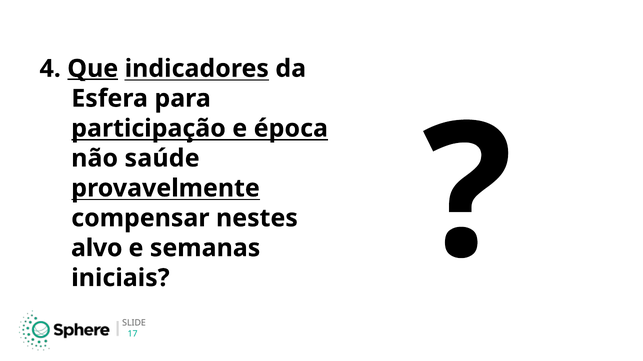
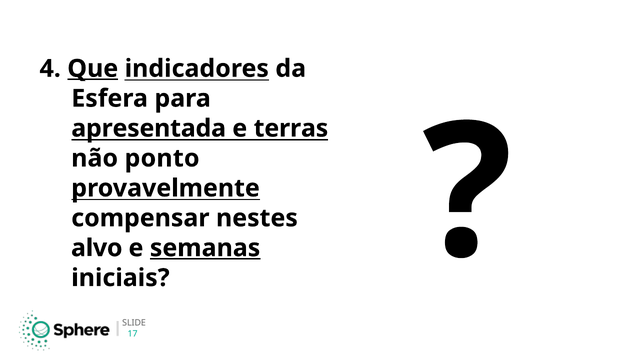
participação: participação -> apresentada
época: época -> terras
saúde: saúde -> ponto
semanas underline: none -> present
